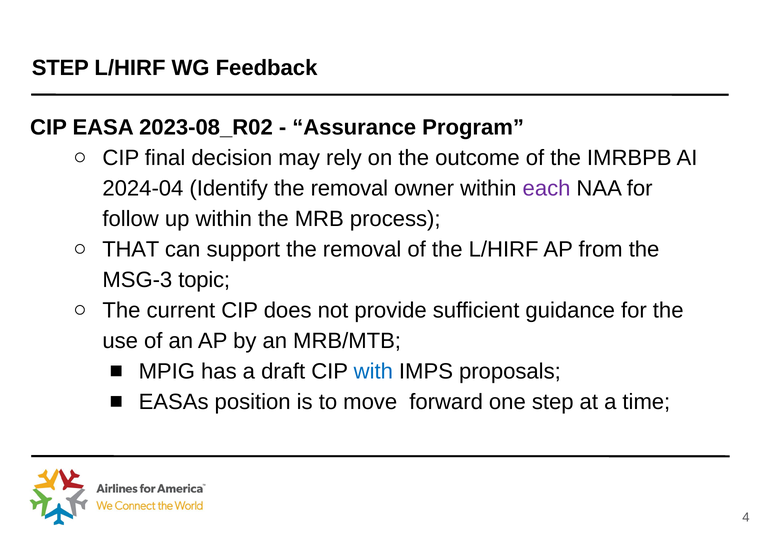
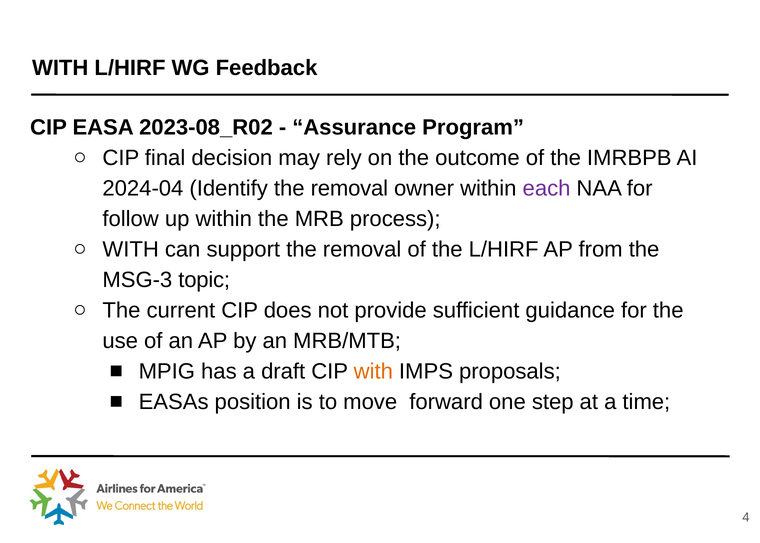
STEP at (60, 68): STEP -> WITH
THAT at (131, 249): THAT -> WITH
with at (373, 371) colour: blue -> orange
